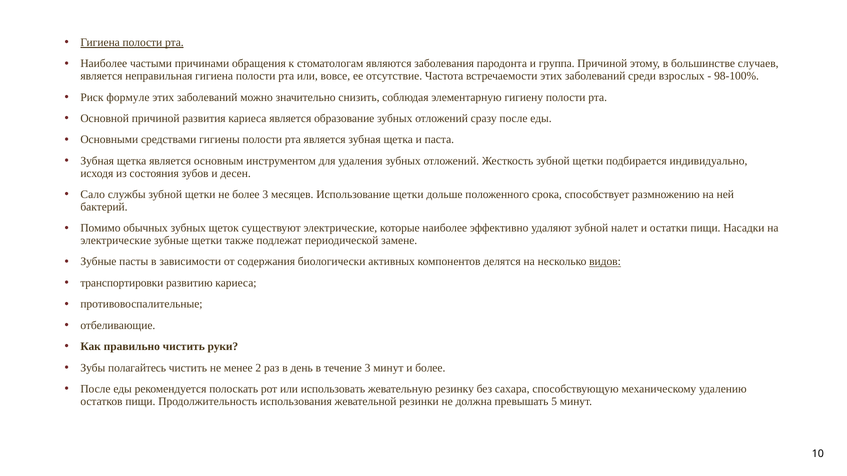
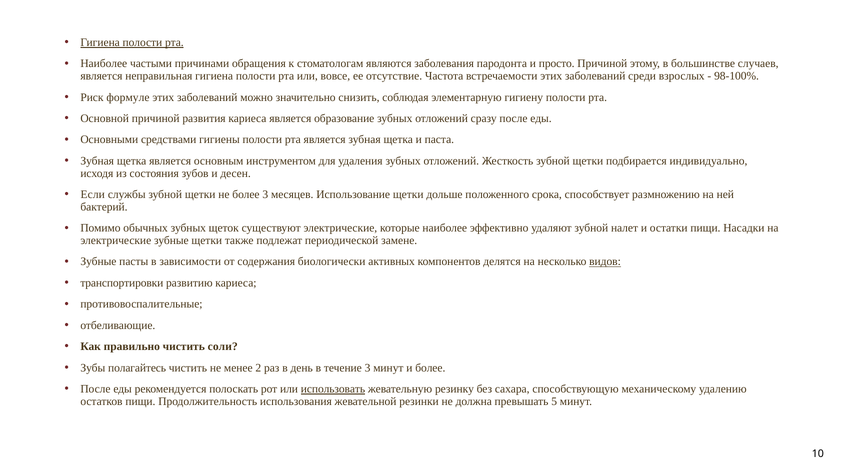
группа: группа -> просто
Сало: Сало -> Если
руки: руки -> соли
использовать underline: none -> present
